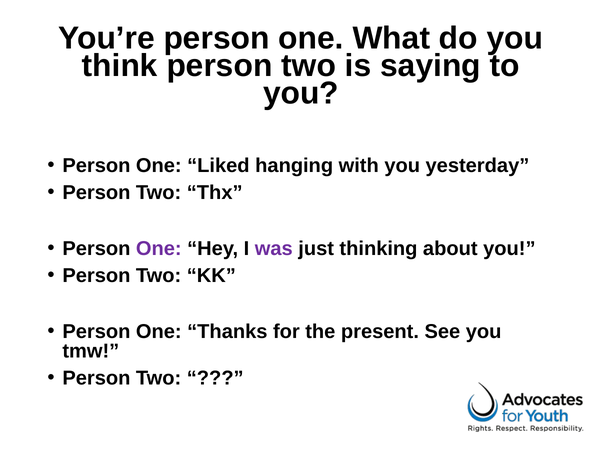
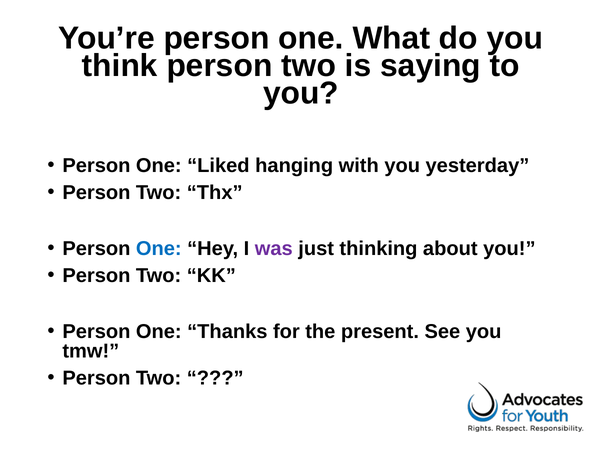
One at (159, 249) colour: purple -> blue
